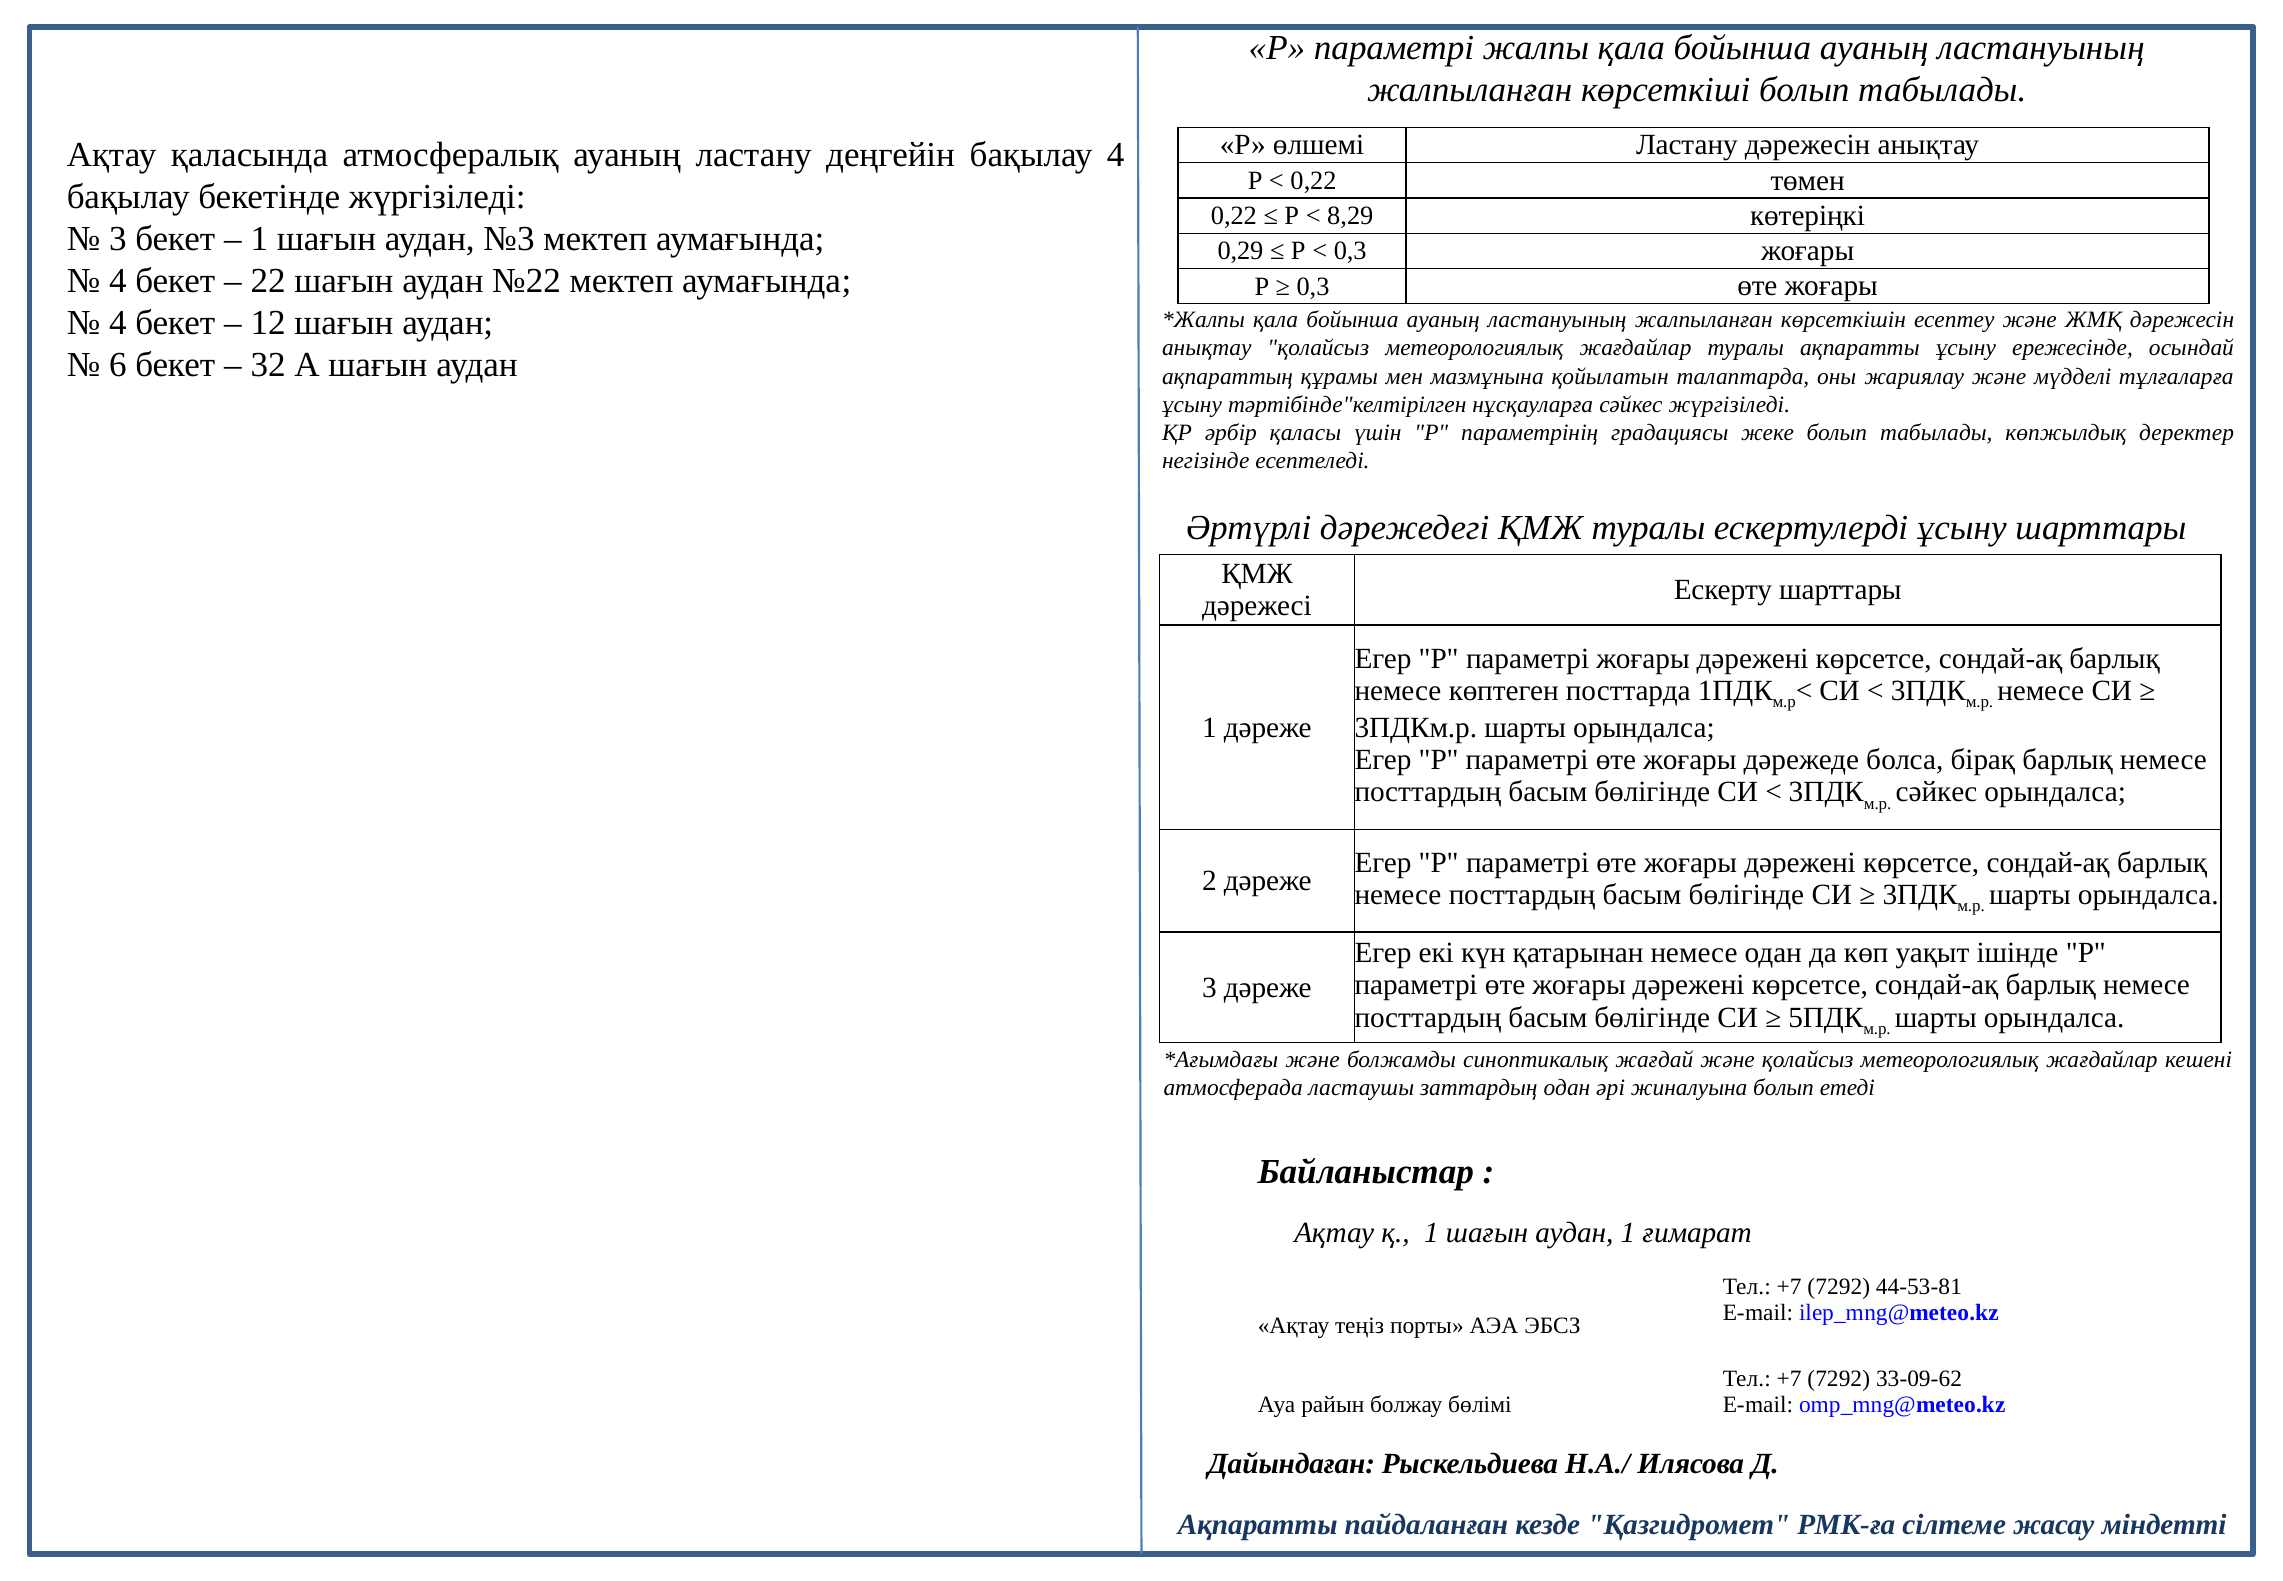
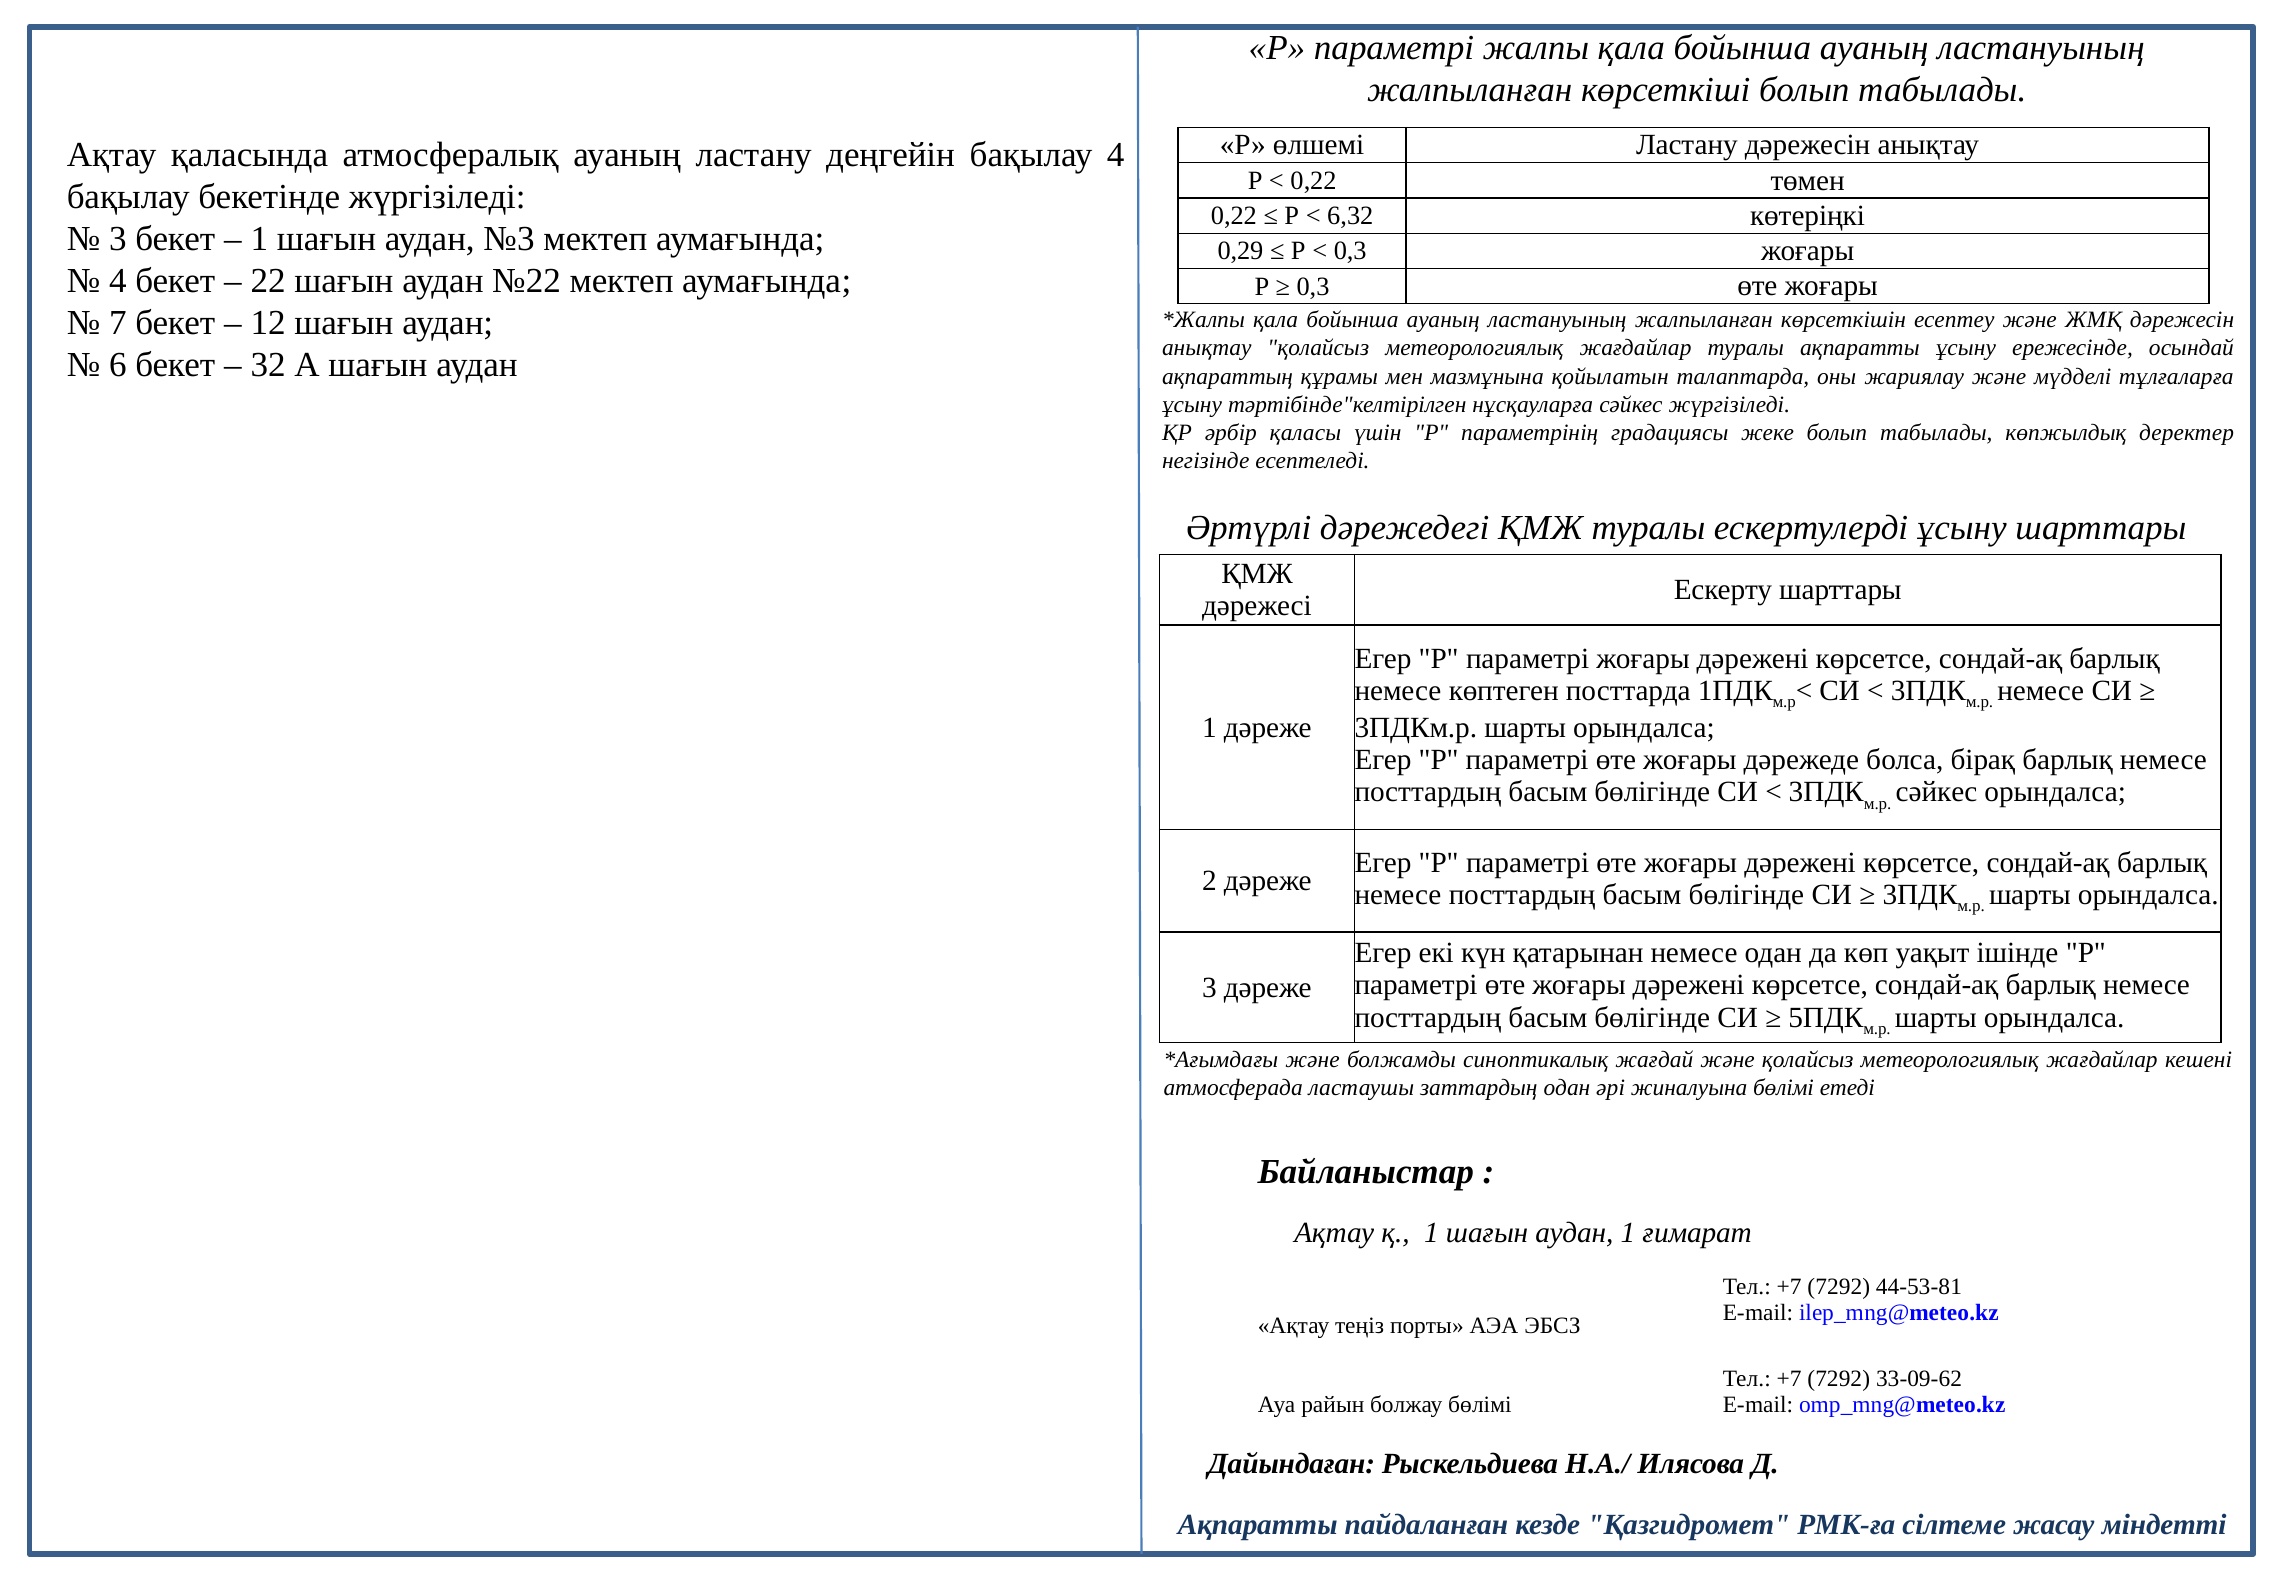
8,29: 8,29 -> 6,32
4 at (118, 323): 4 -> 7
жиналуына болып: болып -> бөлімі
